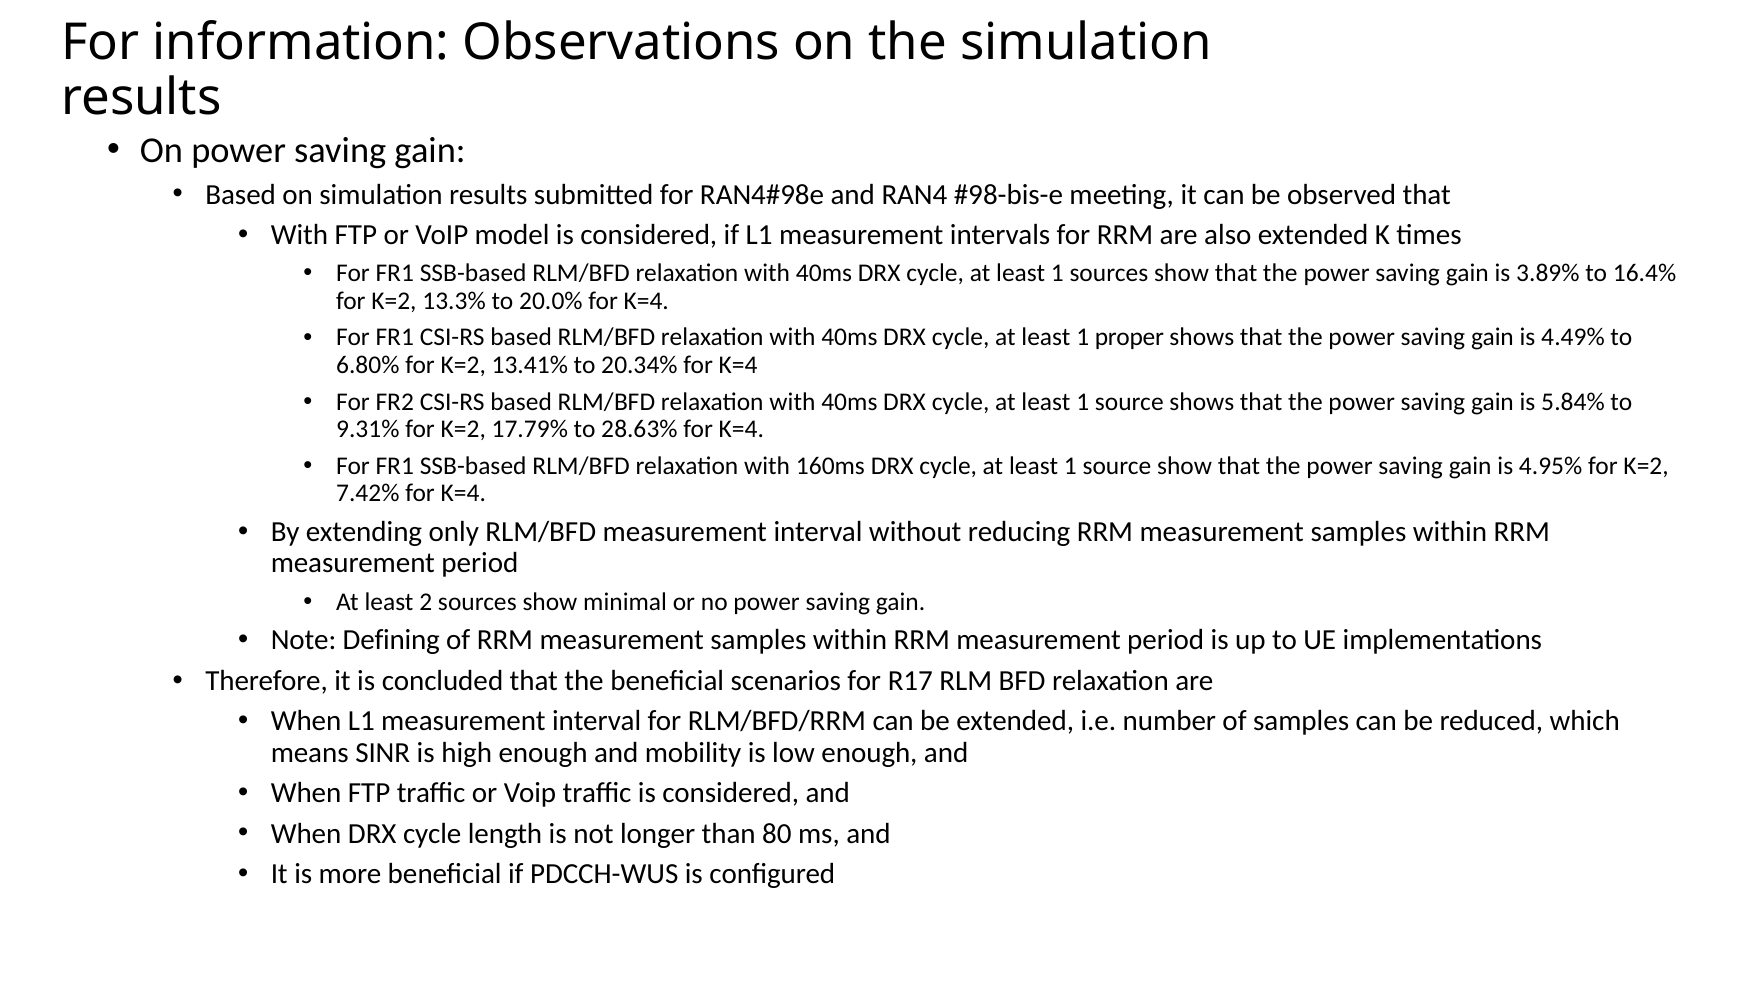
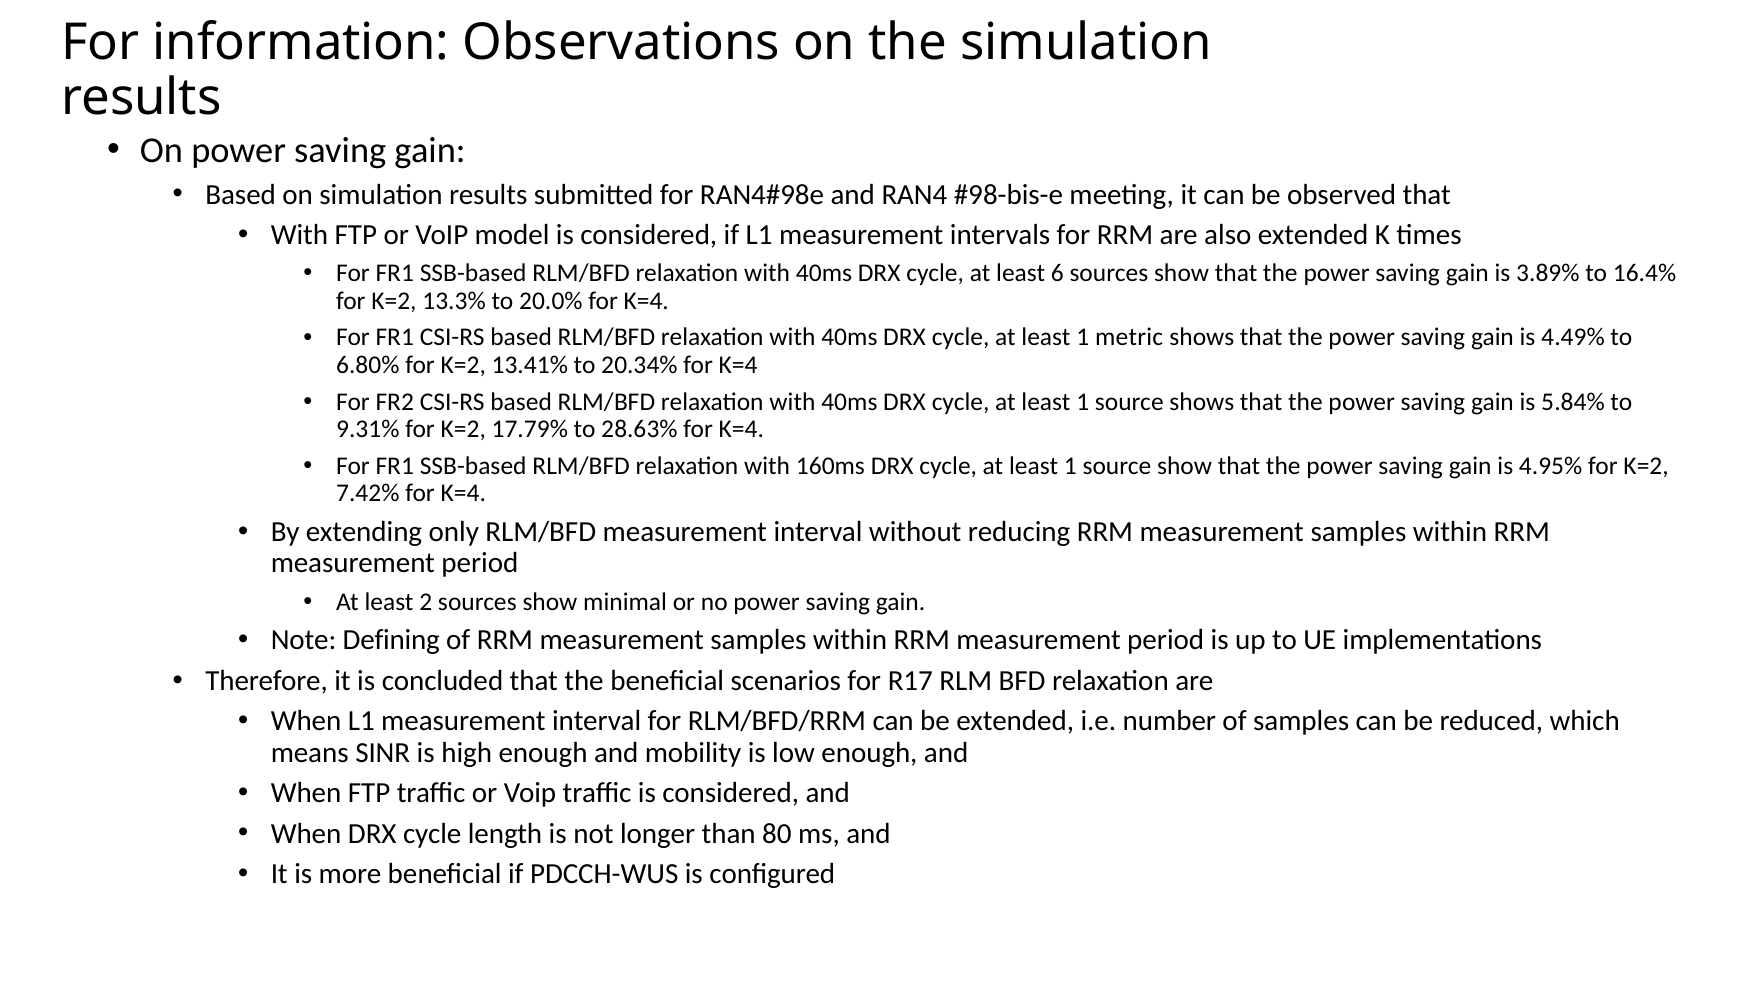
1 at (1057, 273): 1 -> 6
proper: proper -> metric
